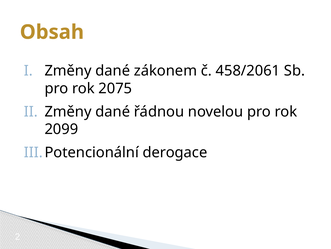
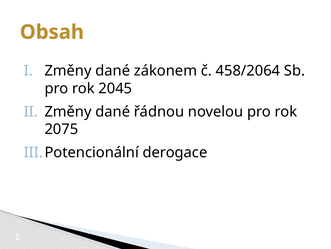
458/2061: 458/2061 -> 458/2064
2075: 2075 -> 2045
2099: 2099 -> 2075
